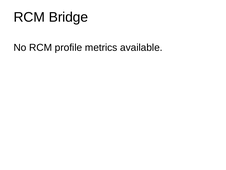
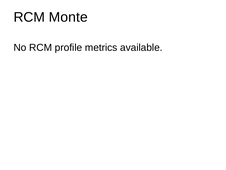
Bridge: Bridge -> Monte
